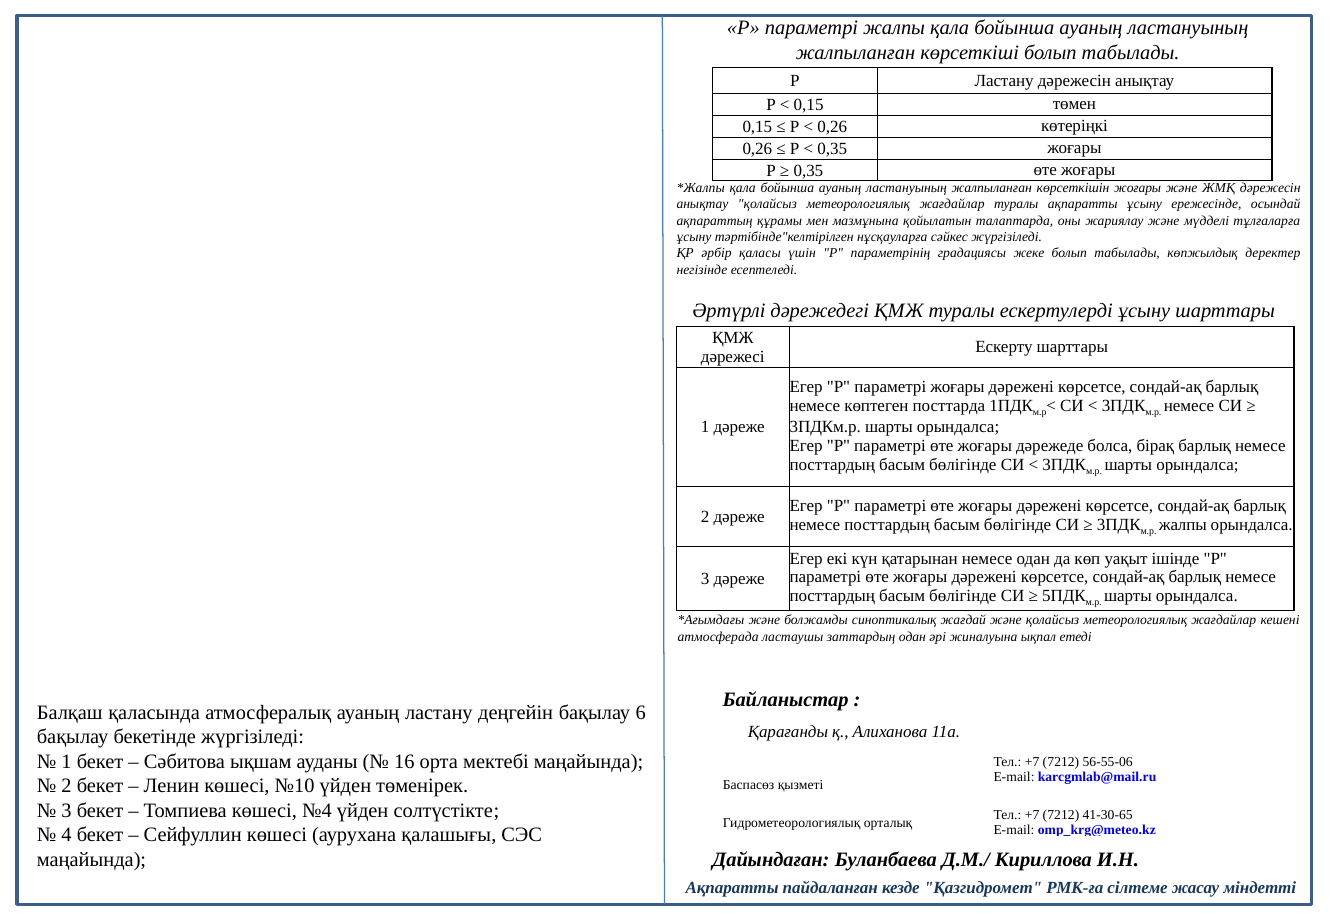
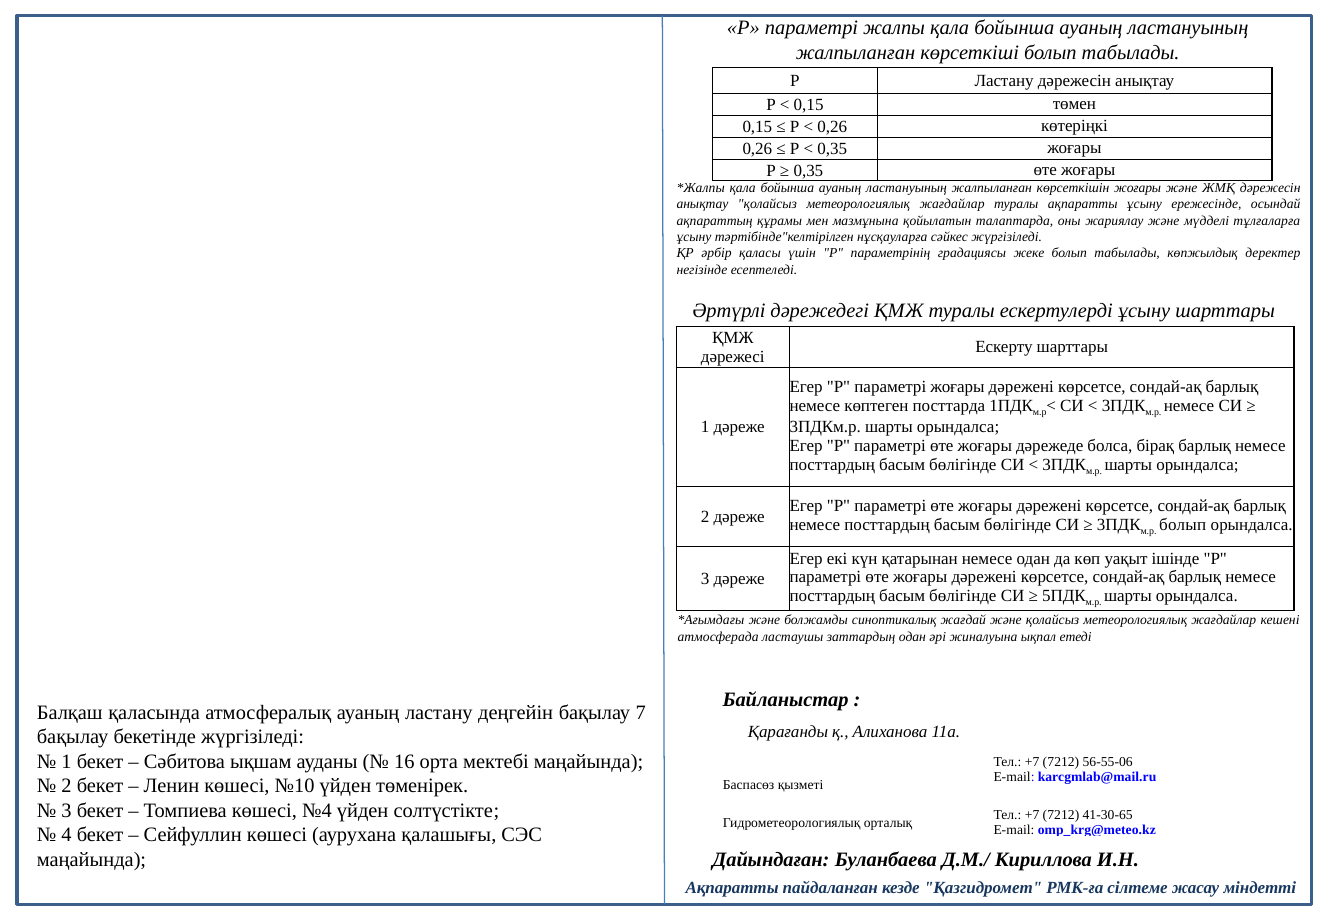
жалпы at (1183, 525): жалпы -> болып
6: 6 -> 7
